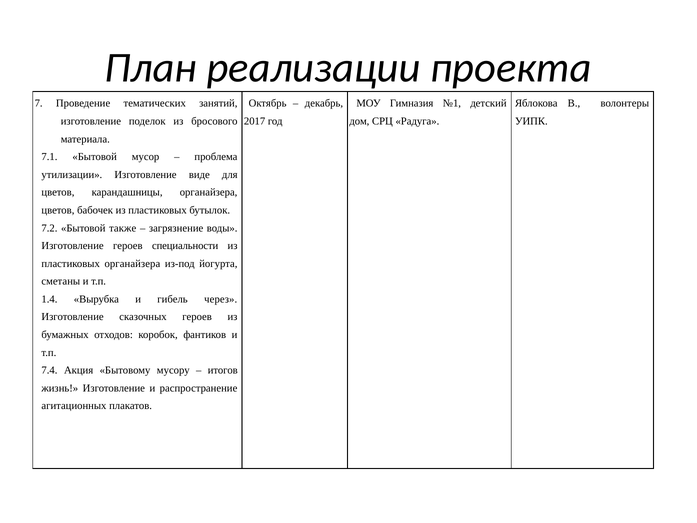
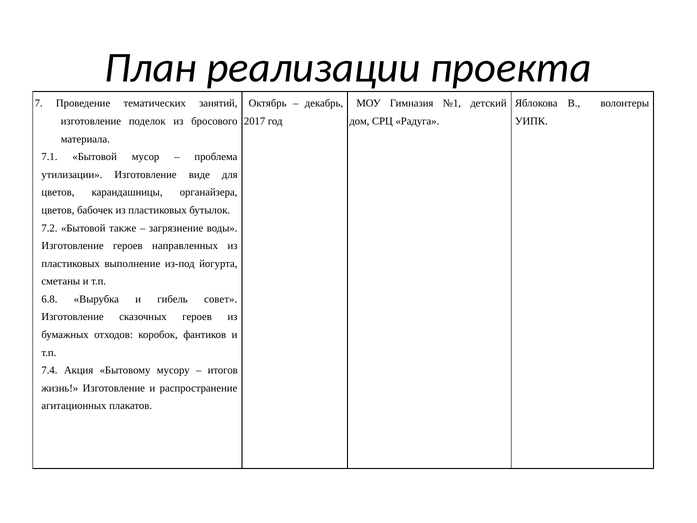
специальности: специальности -> направленных
пластиковых органайзера: органайзера -> выполнение
1.4: 1.4 -> 6.8
через: через -> совет
